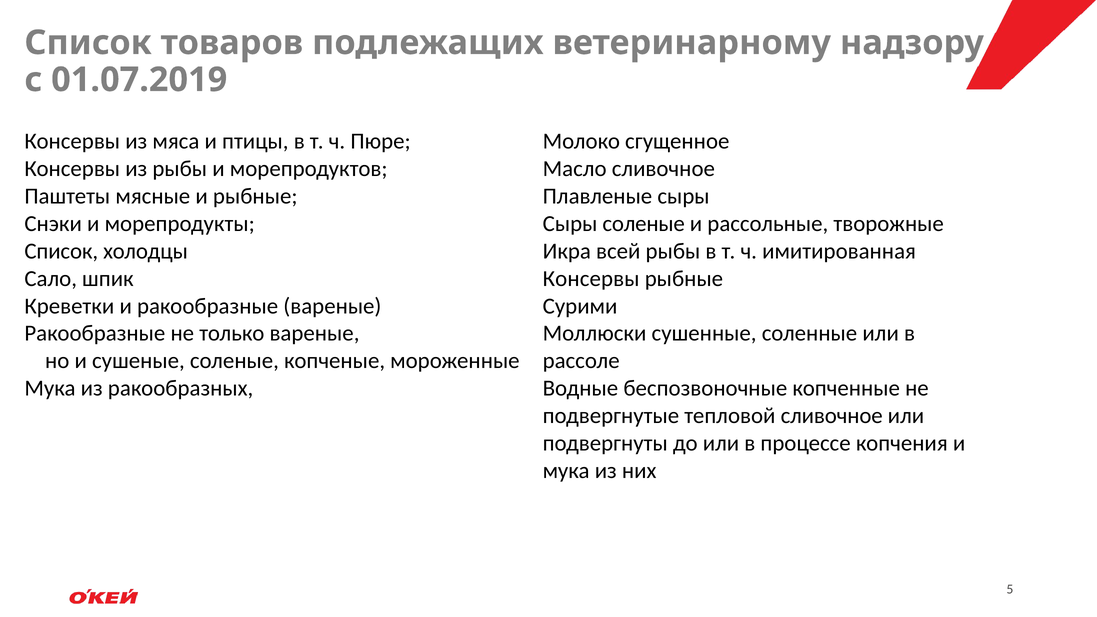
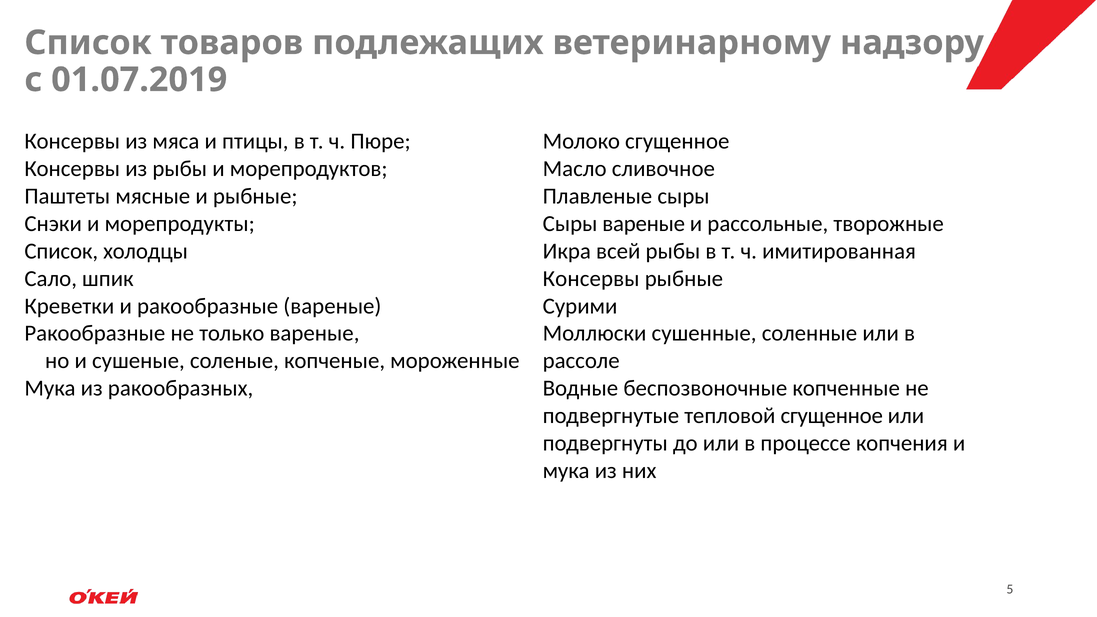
Сыры соленые: соленые -> вареные
тепловой сливочное: сливочное -> сгущенное
